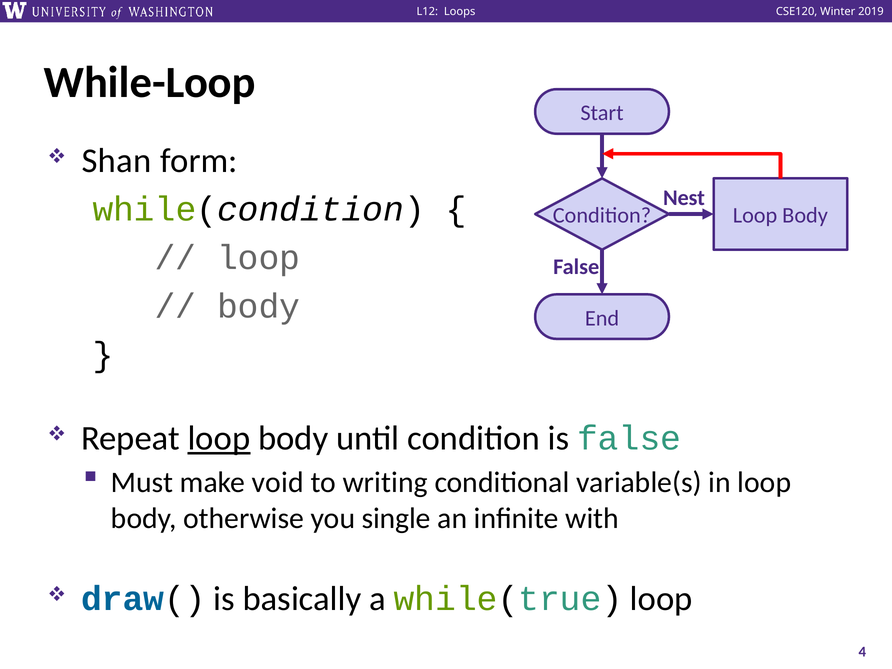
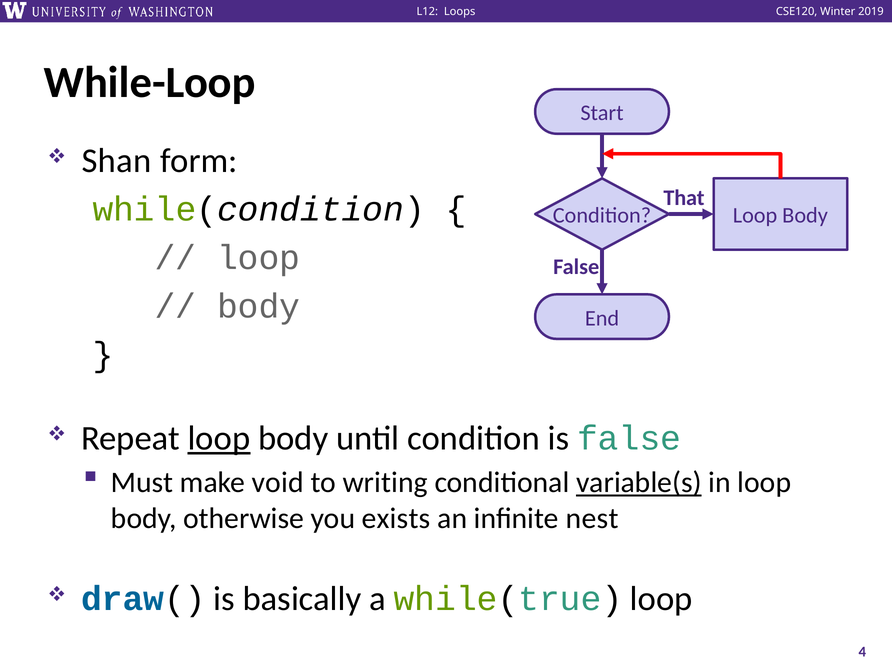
Nest: Nest -> That
variable(s underline: none -> present
single: single -> exists
with: with -> nest
